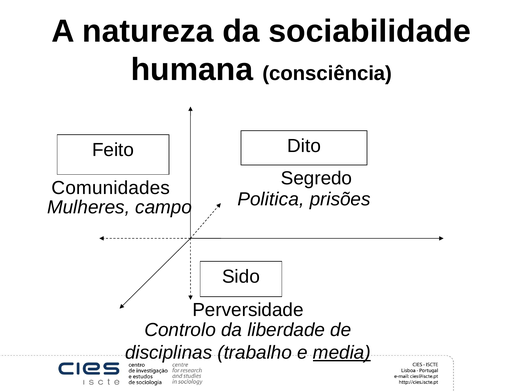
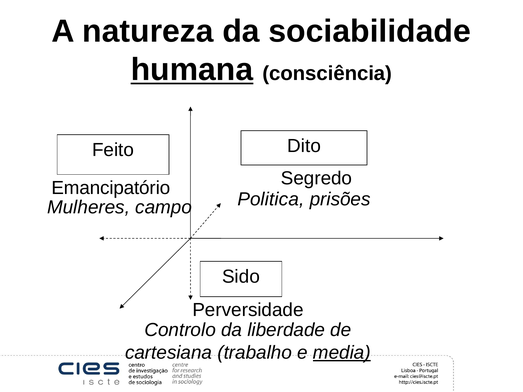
humana underline: none -> present
Comunidades: Comunidades -> Emancipatório
disciplinas: disciplinas -> cartesiana
